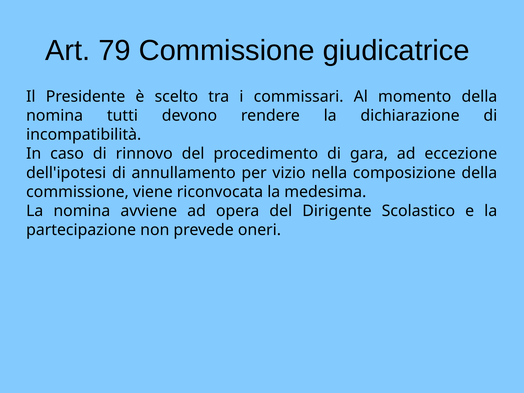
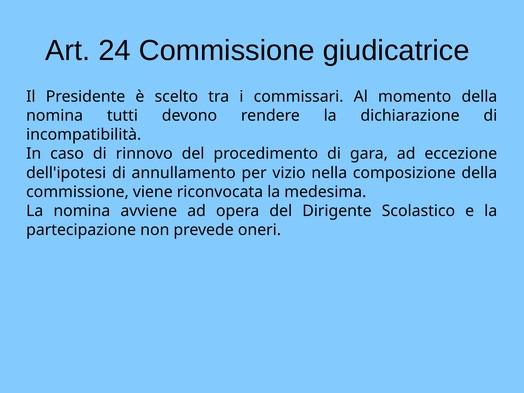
79: 79 -> 24
